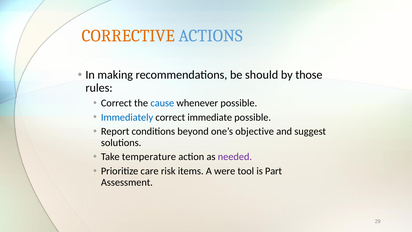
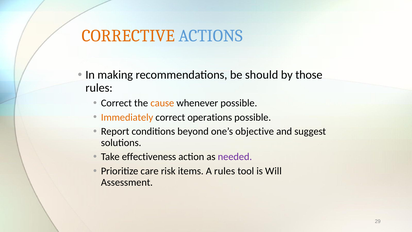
cause colour: blue -> orange
Immediately colour: blue -> orange
immediate: immediate -> operations
temperature: temperature -> effectiveness
A were: were -> rules
Part: Part -> Will
